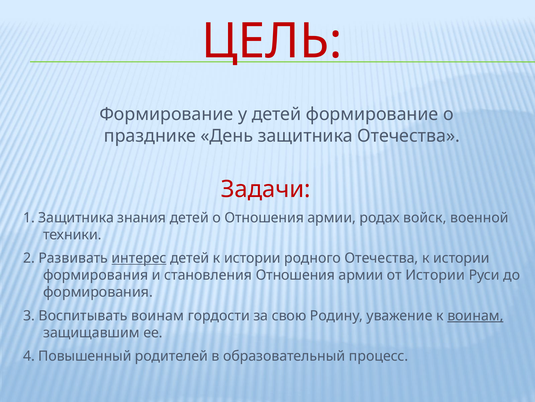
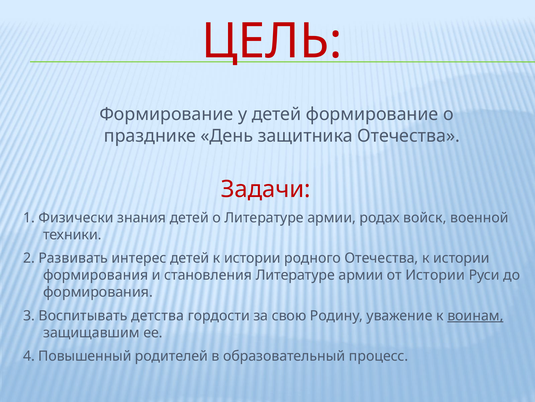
1 Защитника: Защитника -> Физически
о Отношения: Отношения -> Литературе
интерес underline: present -> none
становления Отношения: Отношения -> Литературе
Воспитывать воинам: воинам -> детства
